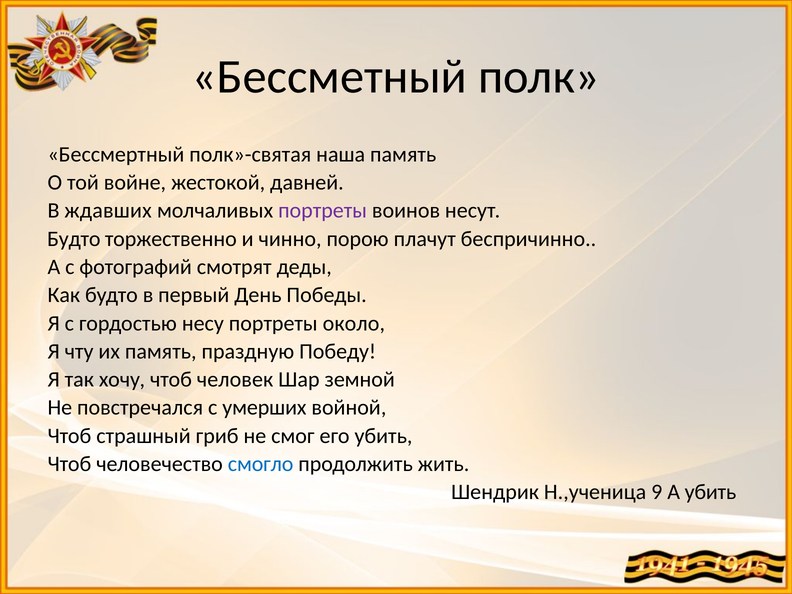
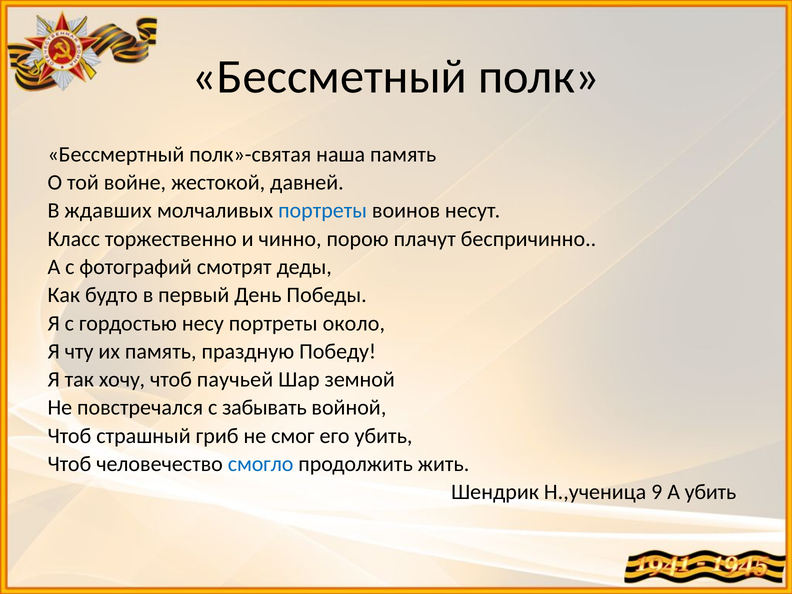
портреты at (323, 211) colour: purple -> blue
Будто at (74, 239): Будто -> Класс
человек: человек -> паучьей
умерших: умерших -> забывать
